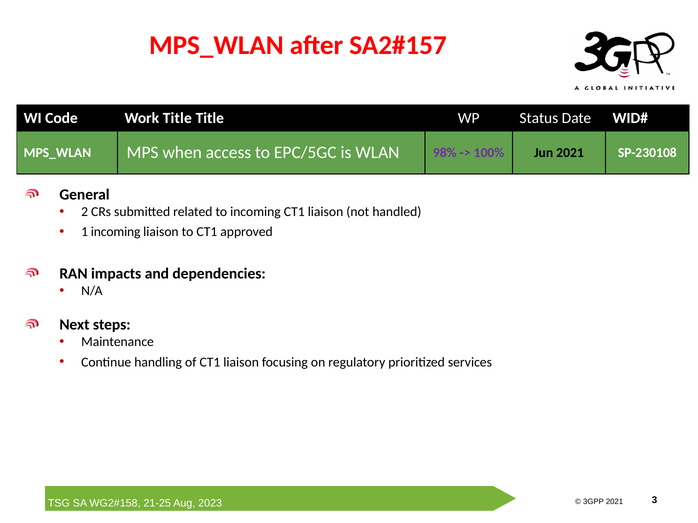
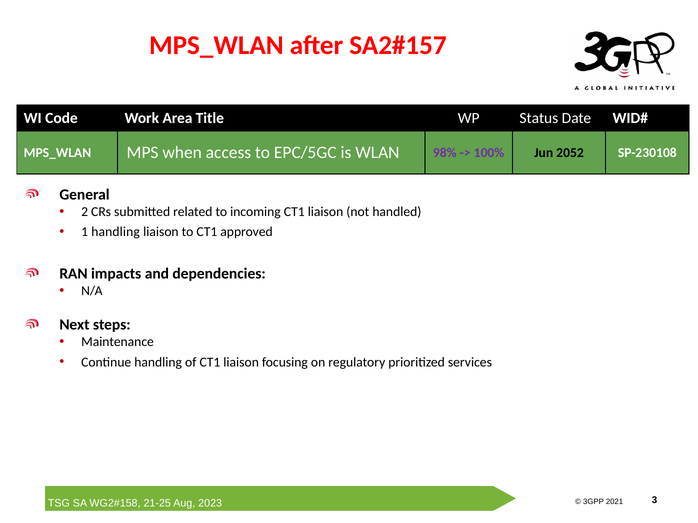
Work Title: Title -> Area
Jun 2021: 2021 -> 2052
1 incoming: incoming -> handling
